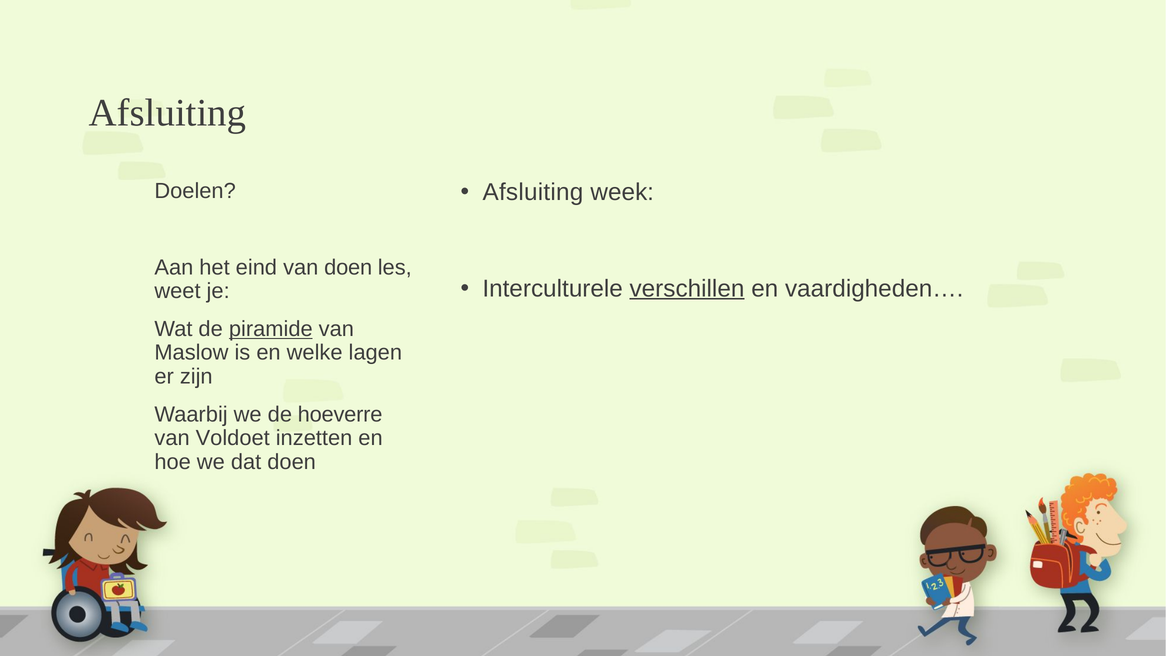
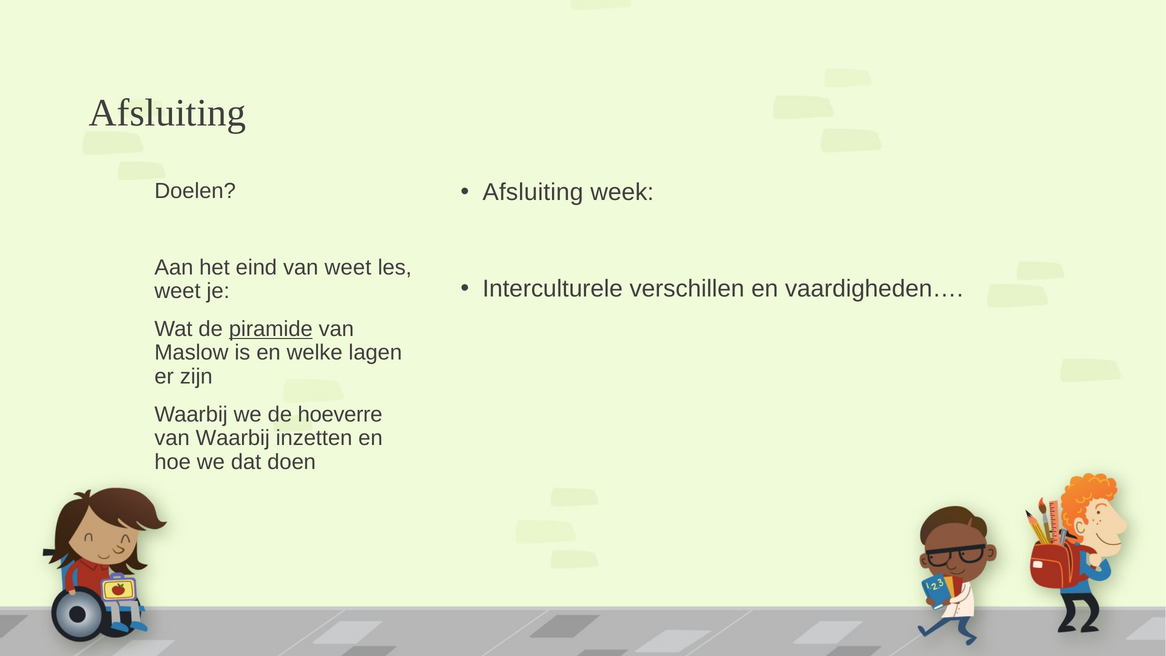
van doen: doen -> weet
verschillen underline: present -> none
van Voldoet: Voldoet -> Waarbij
